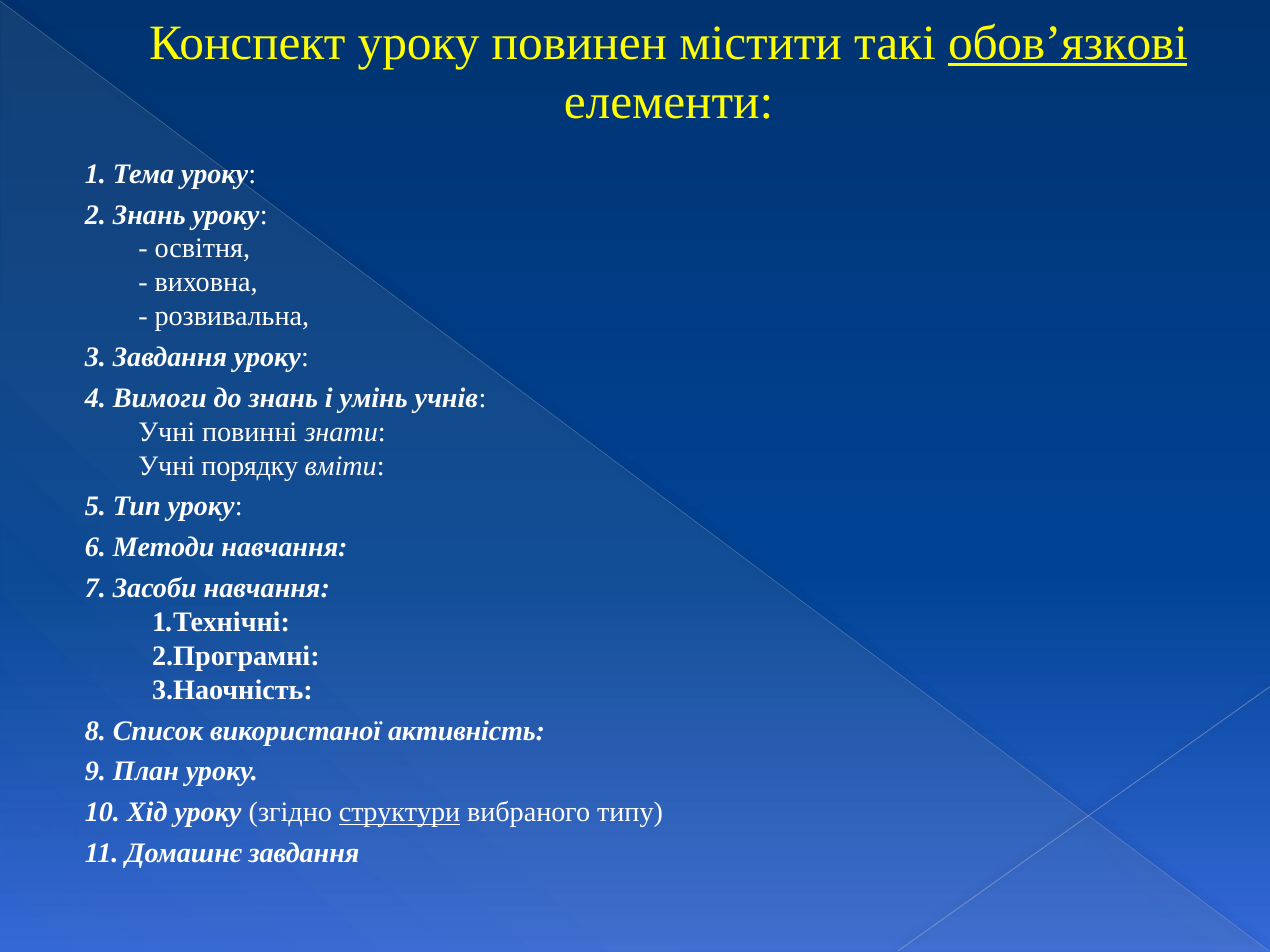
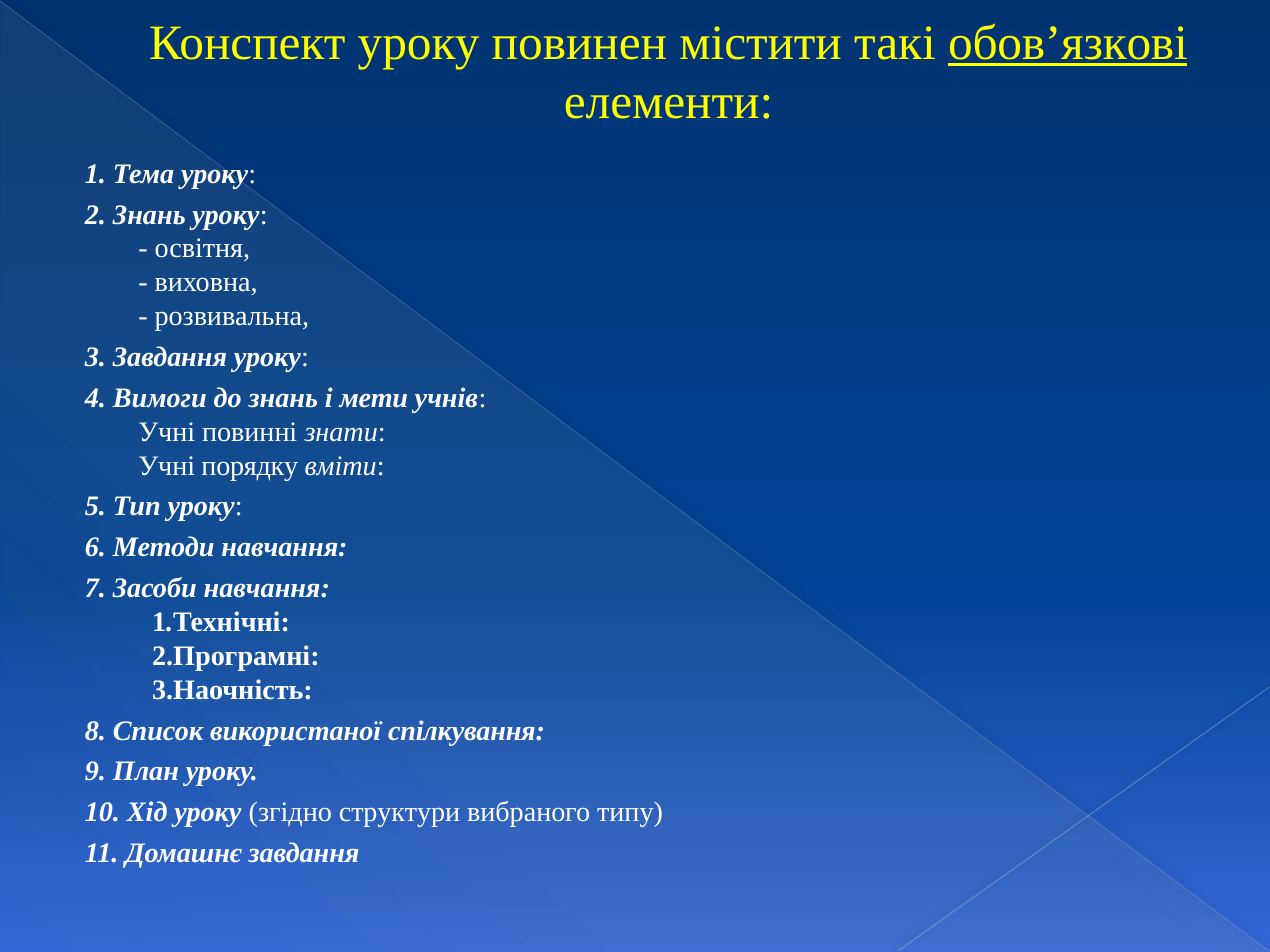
умінь: умінь -> мети
активність: активність -> спілкування
структури underline: present -> none
